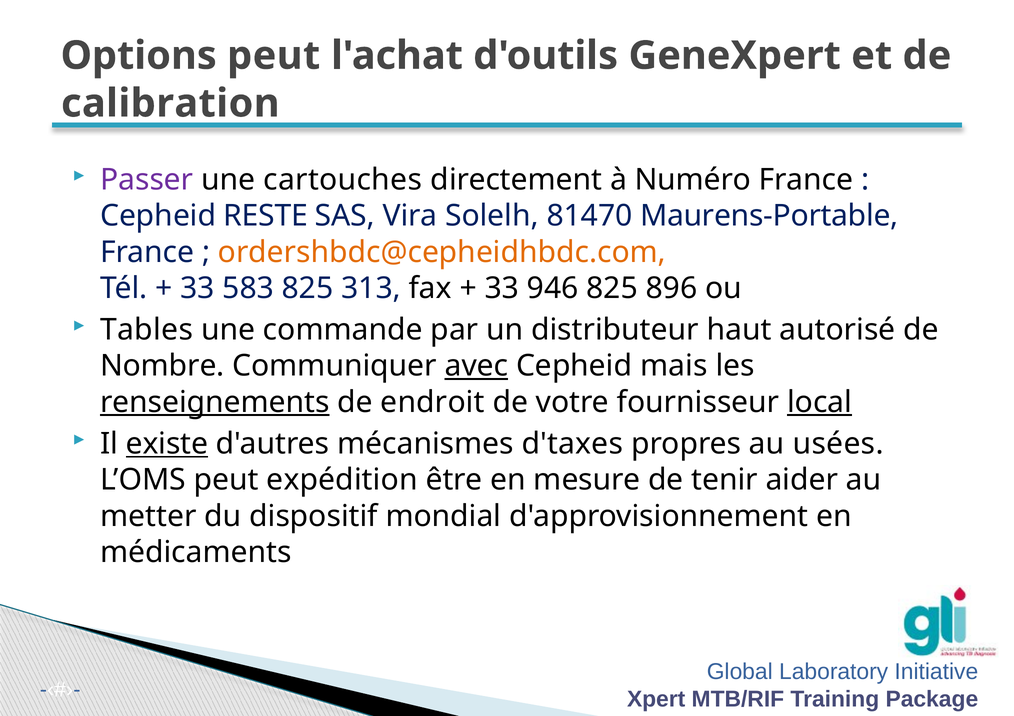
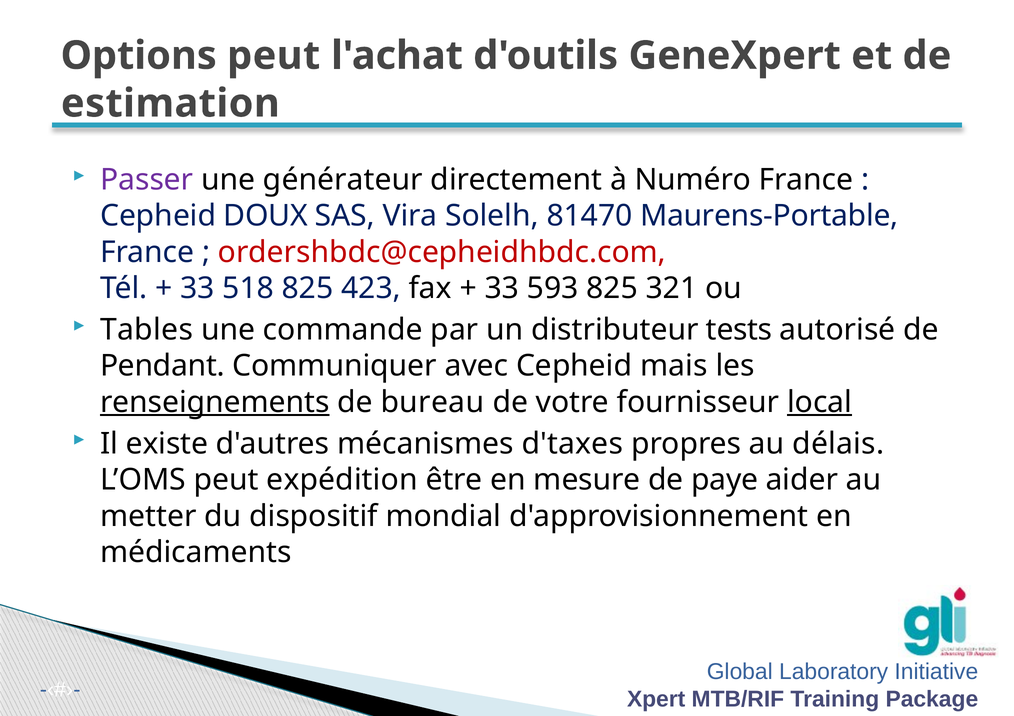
calibration: calibration -> estimation
cartouches: cartouches -> générateur
RESTE: RESTE -> DOUX
ordershbdc@cepheidhbdc.com colour: orange -> red
583: 583 -> 518
313: 313 -> 423
946: 946 -> 593
896: 896 -> 321
haut: haut -> tests
Nombre: Nombre -> Pendant
avec underline: present -> none
endroit: endroit -> bureau
existe underline: present -> none
usées: usées -> délais
tenir: tenir -> paye
